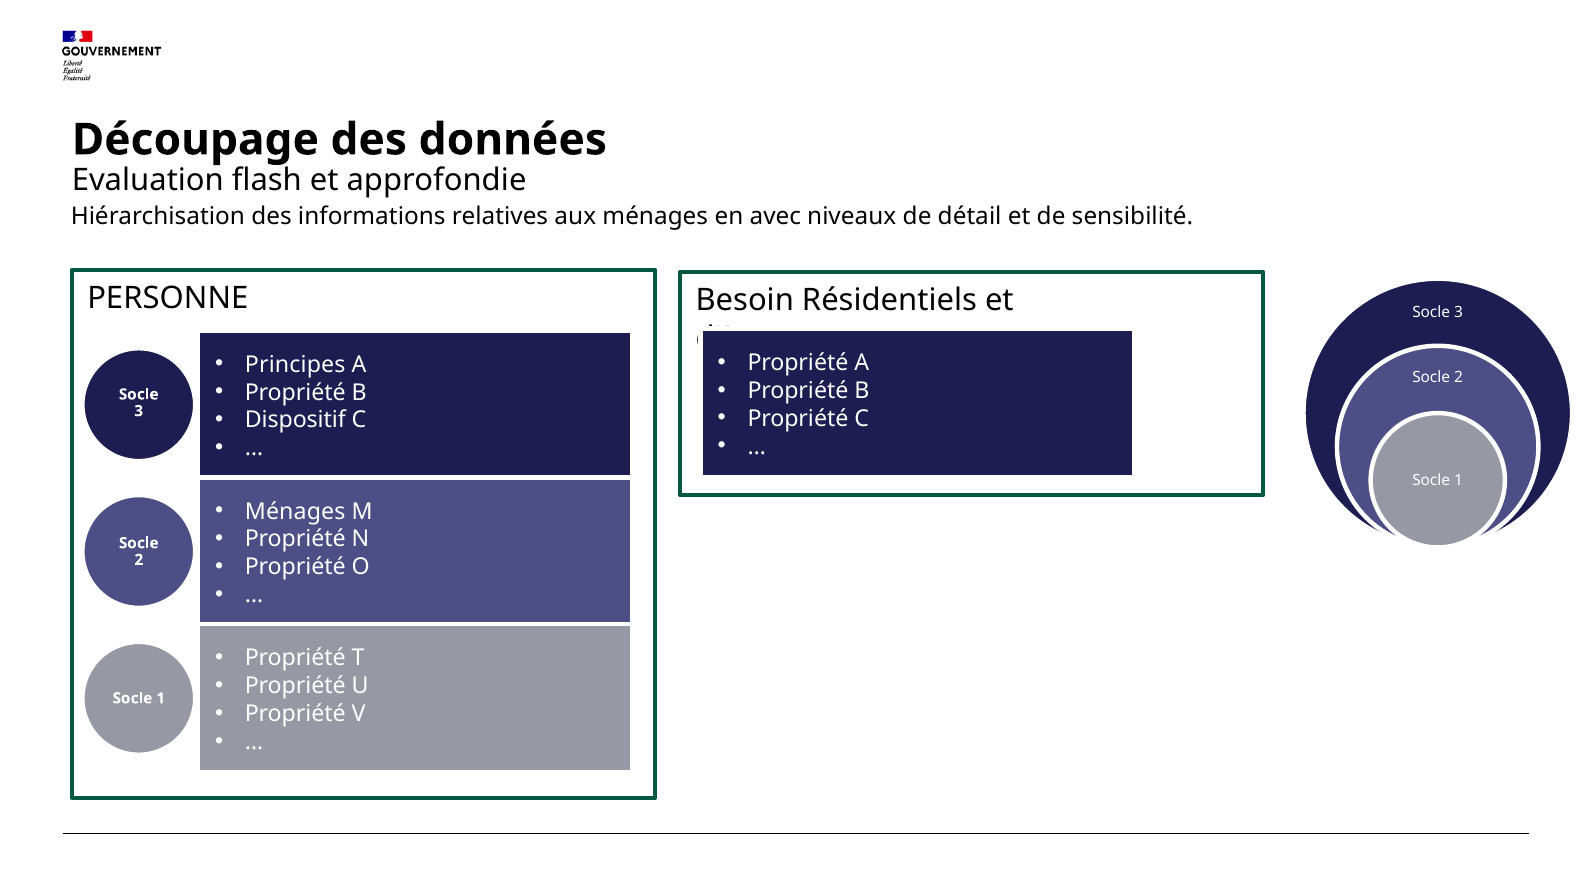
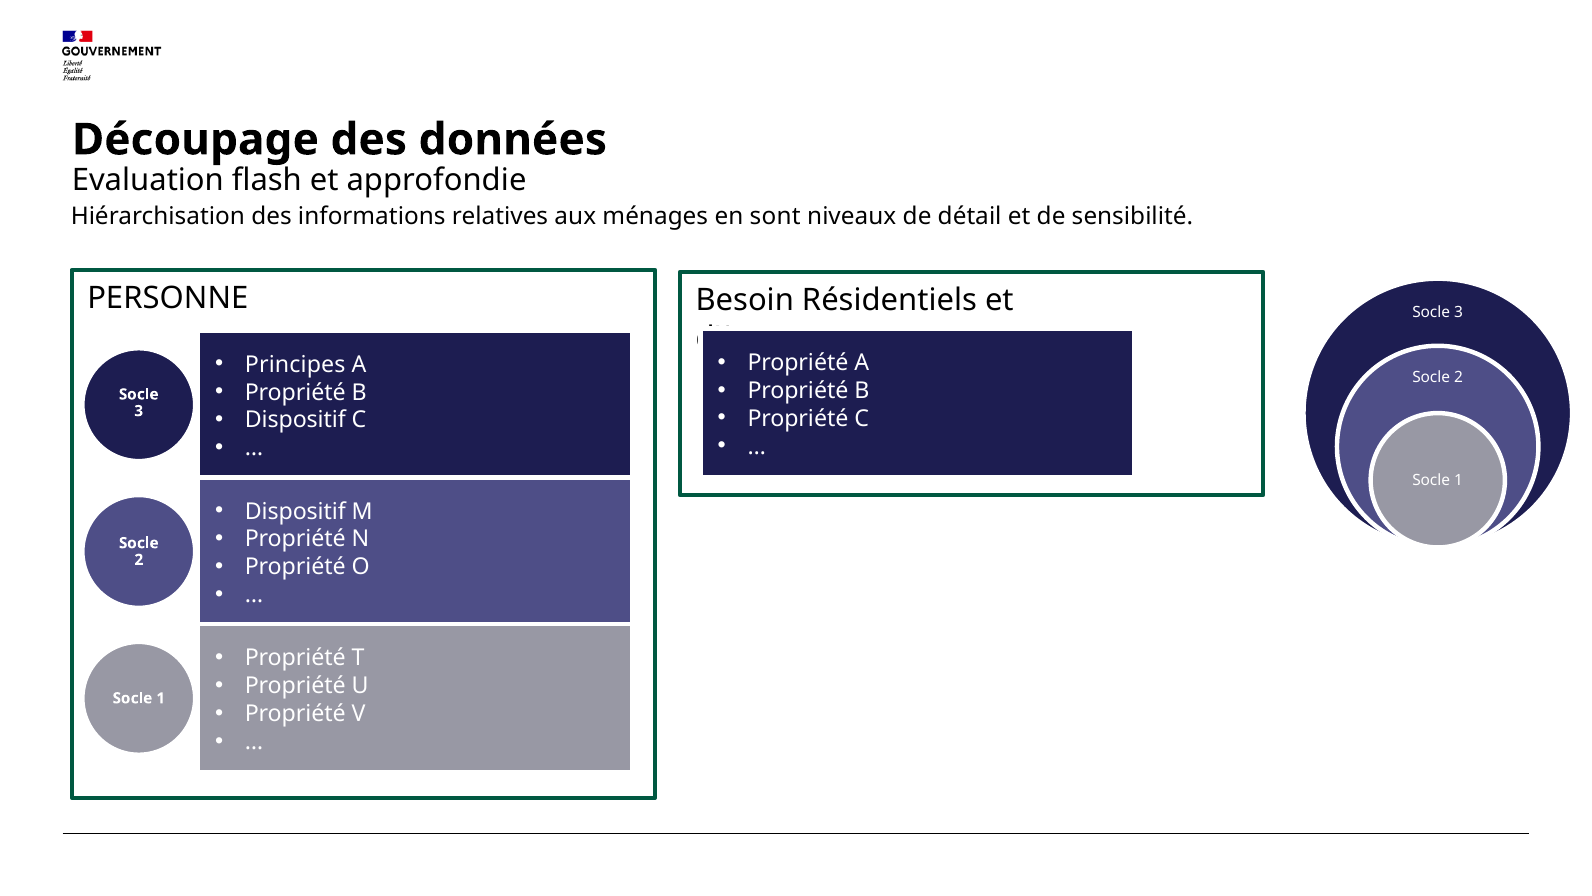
avec: avec -> sont
Ménages at (295, 511): Ménages -> Dispositif
